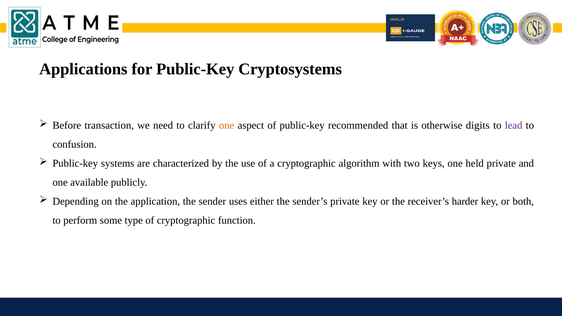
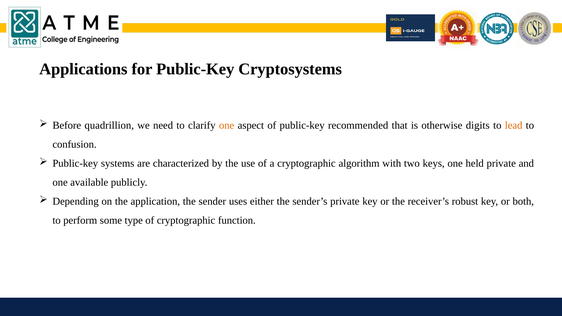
transaction: transaction -> quadrillion
lead colour: purple -> orange
harder: harder -> robust
